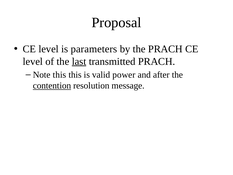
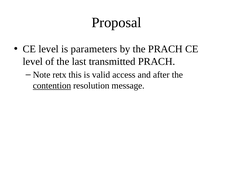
last underline: present -> none
Note this: this -> retx
power: power -> access
